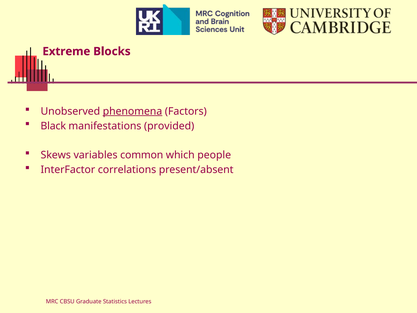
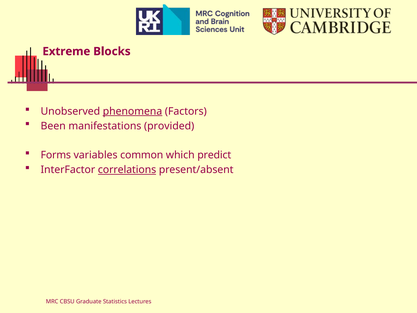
Black: Black -> Been
Skews: Skews -> Forms
people: people -> predict
correlations underline: none -> present
